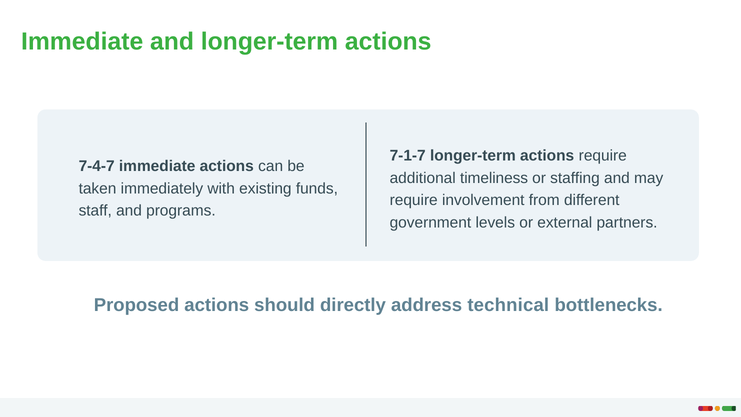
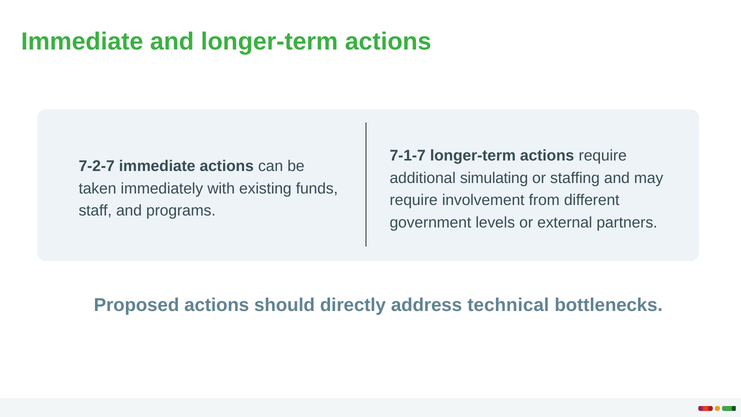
7-4-7: 7-4-7 -> 7-2-7
timeliness: timeliness -> simulating
